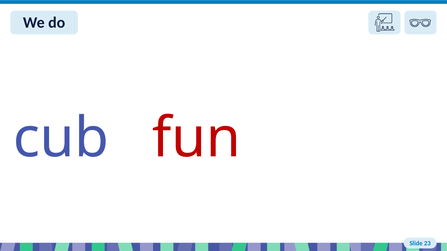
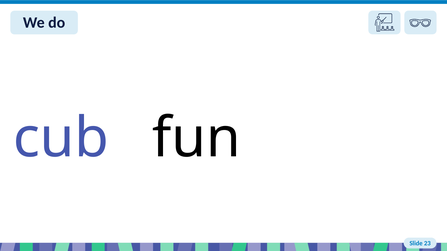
fun colour: red -> black
